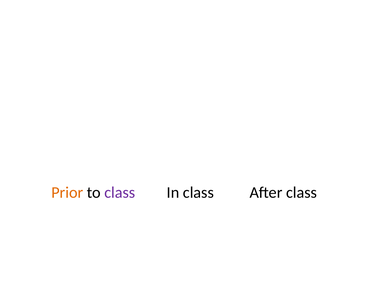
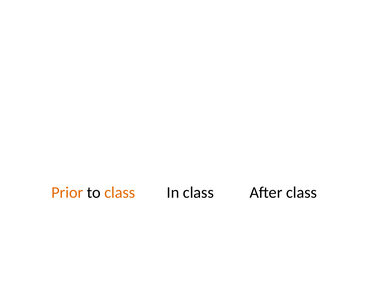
class at (120, 192) colour: purple -> orange
